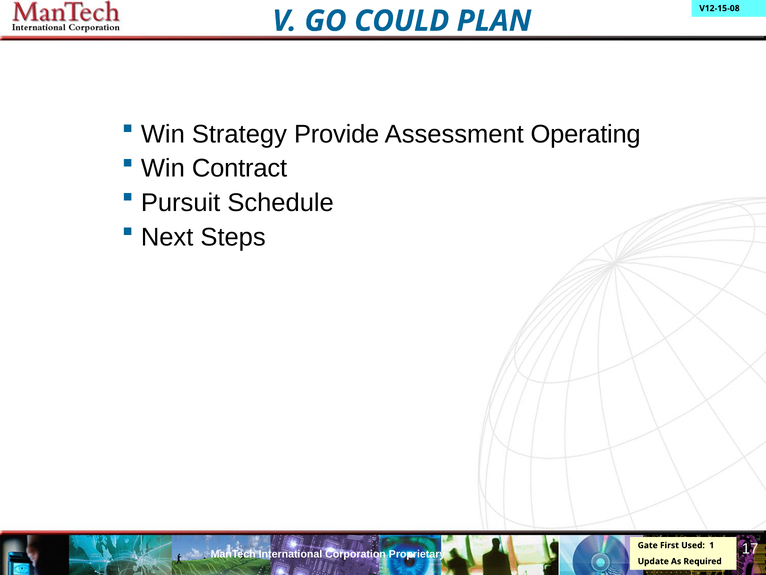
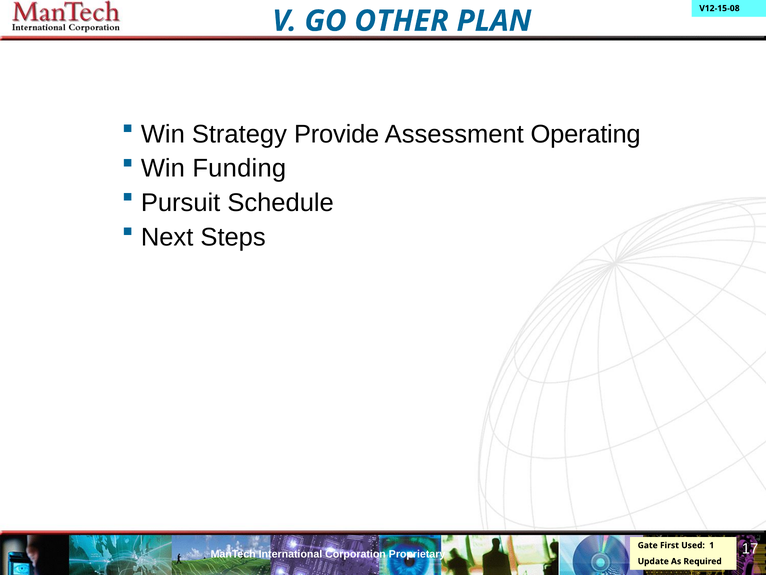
COULD: COULD -> OTHER
Contract: Contract -> Funding
